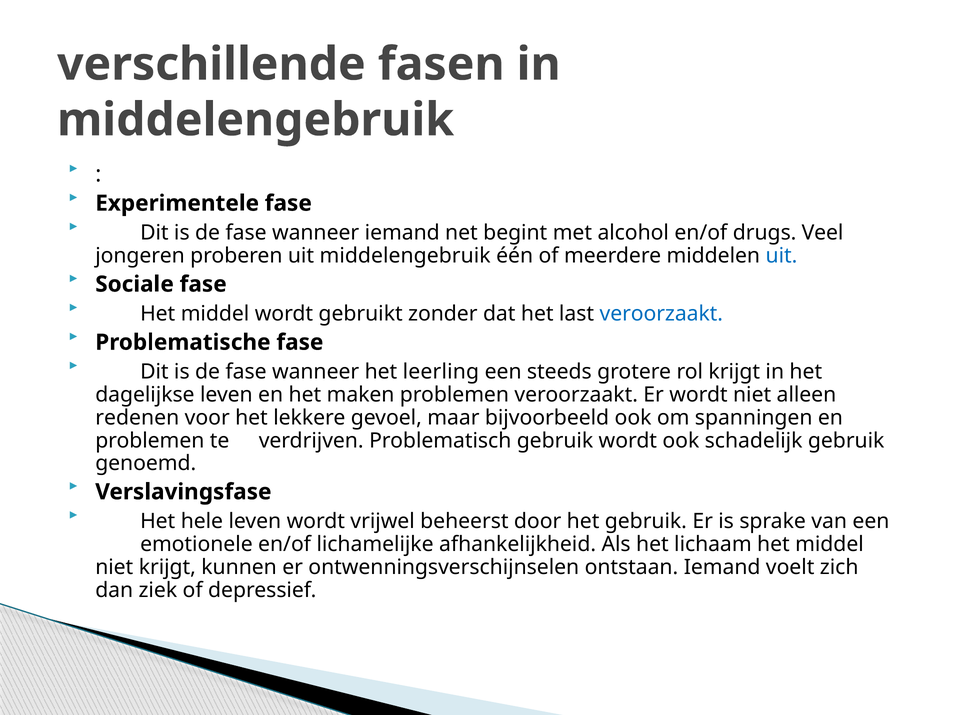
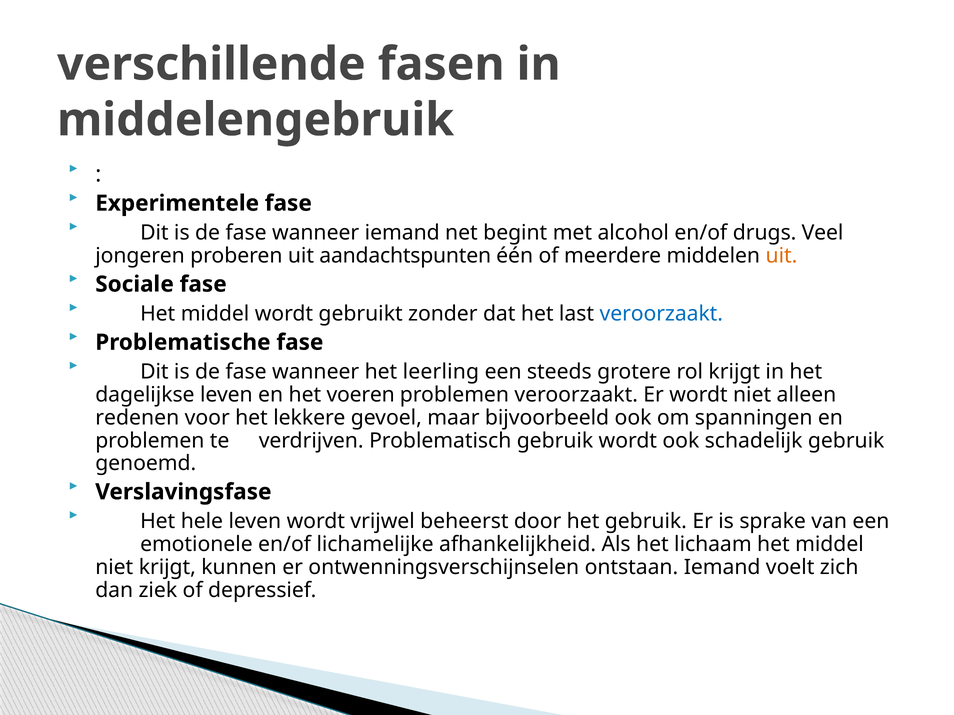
uit middelengebruik: middelengebruik -> aandachtspunten
uit at (781, 256) colour: blue -> orange
maken: maken -> voeren
